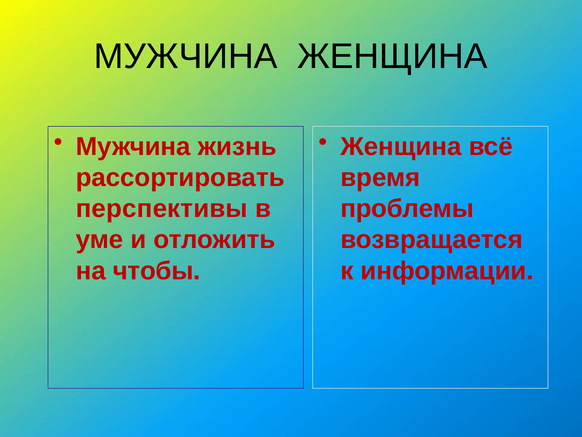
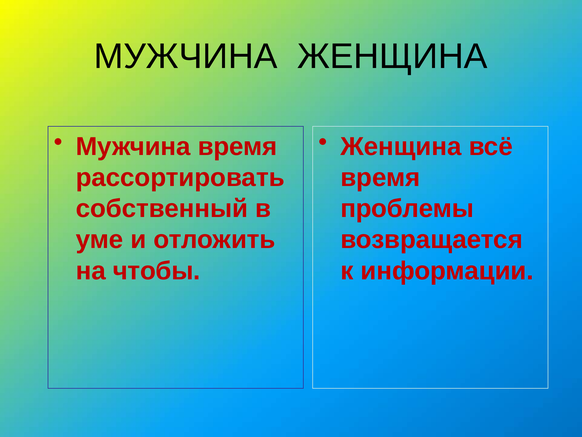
Мужчина жизнь: жизнь -> время
перспективы: перспективы -> собственный
